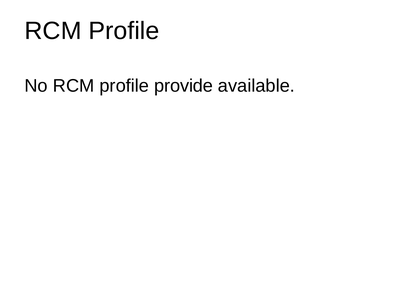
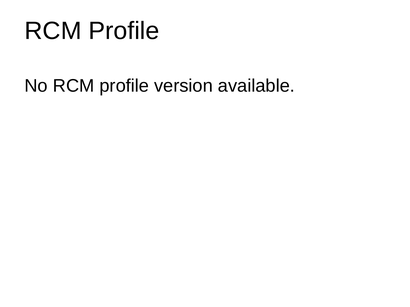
provide: provide -> version
